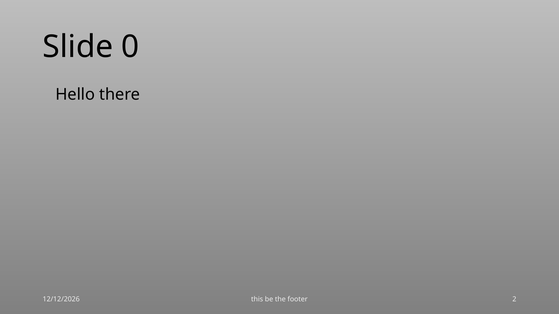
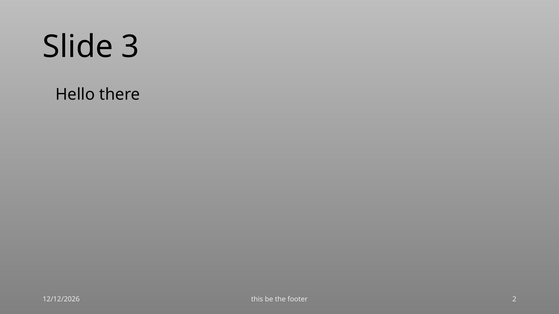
0: 0 -> 3
